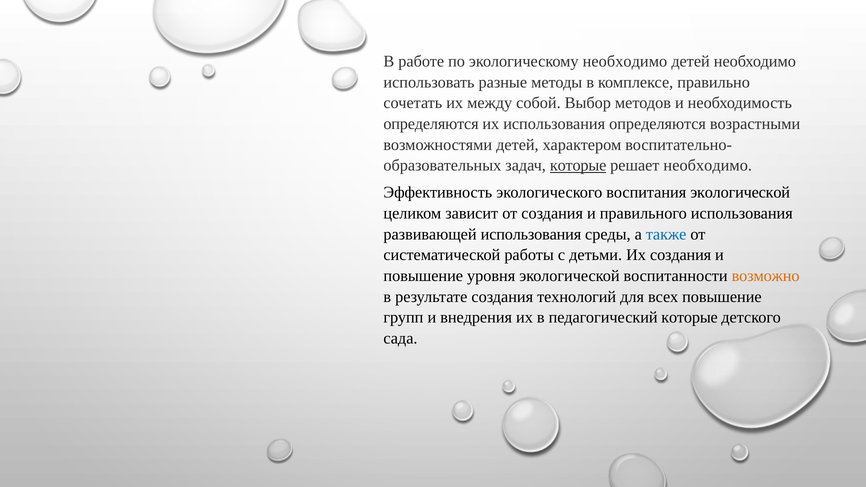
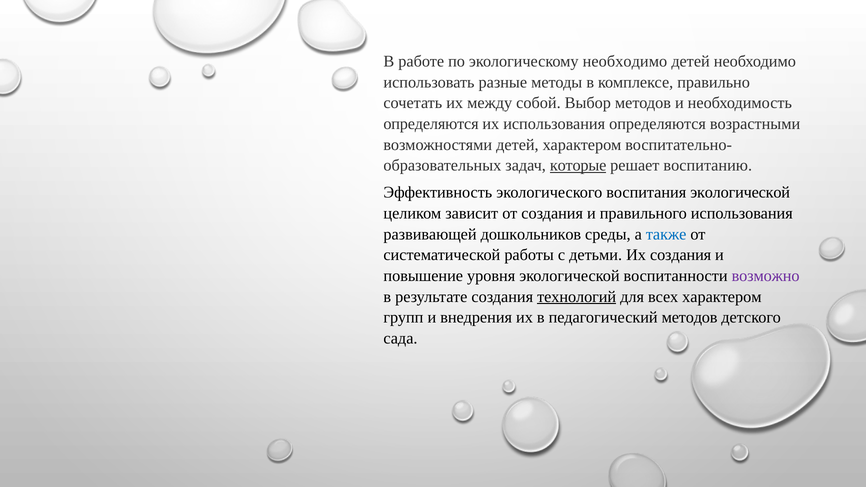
решает необходимо: необходимо -> воспитанию
развивающей использования: использования -> дошкольников
возможно colour: orange -> purple
технологий underline: none -> present
всех повышение: повышение -> характером
педагогический которые: которые -> методов
